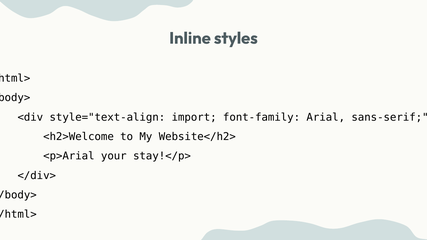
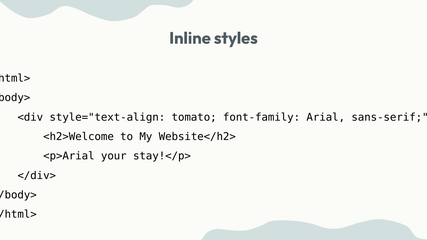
import: import -> tomato
